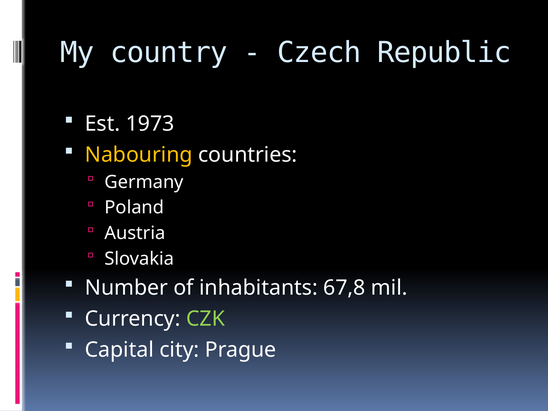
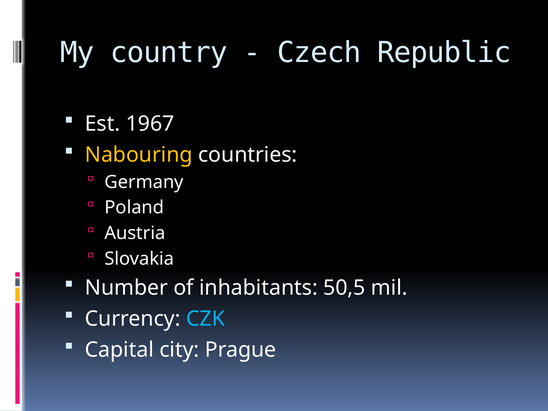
1973: 1973 -> 1967
67,8: 67,8 -> 50,5
CZK colour: light green -> light blue
